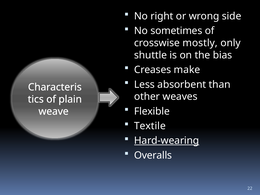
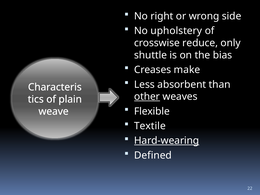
sometimes: sometimes -> upholstery
mostly: mostly -> reduce
other underline: none -> present
Overalls: Overalls -> Defined
